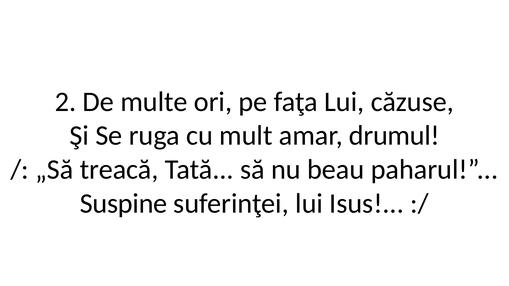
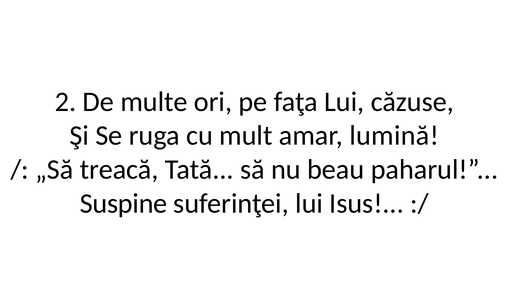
drumul: drumul -> lumină
